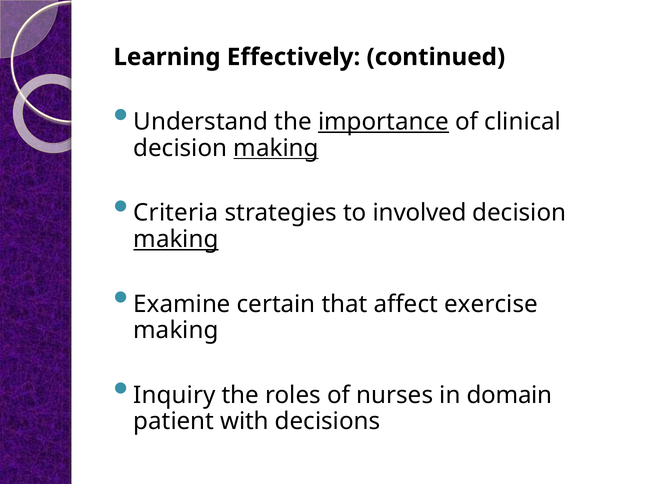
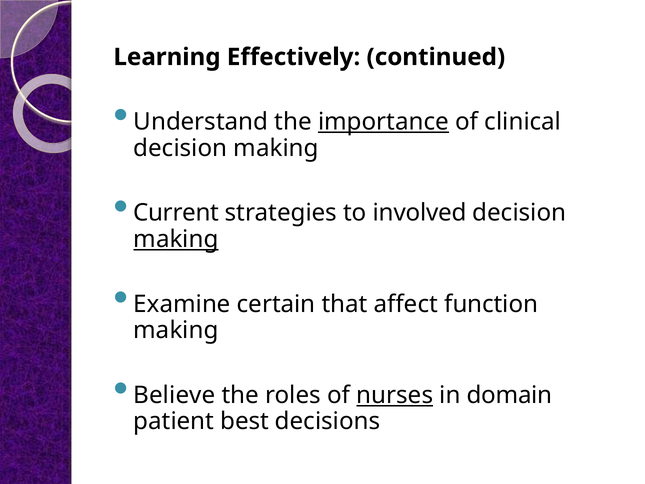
making at (276, 148) underline: present -> none
Criteria: Criteria -> Current
exercise: exercise -> function
Inquiry: Inquiry -> Believe
nurses underline: none -> present
with: with -> best
